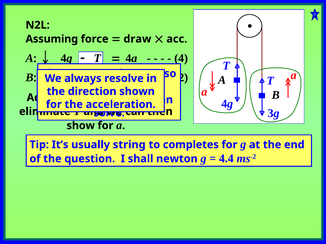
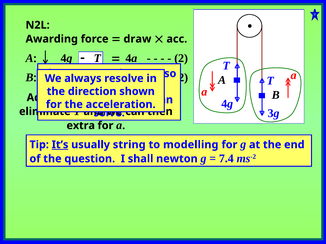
Assuming: Assuming -> Awarding
4 at (181, 58): 4 -> 2
show: show -> extra
It’s underline: none -> present
completes: completes -> modelling
4.4: 4.4 -> 7.4
